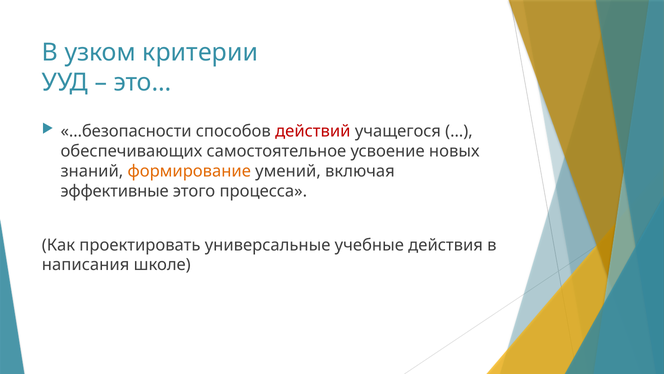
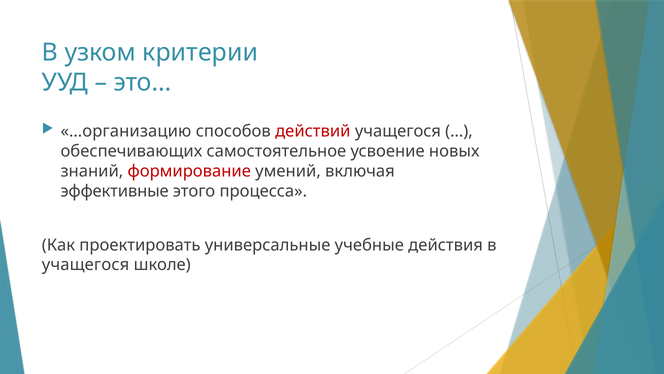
…безопасности: …безопасности -> …организацию
формирование colour: orange -> red
написания at (86, 265): написания -> учащегося
